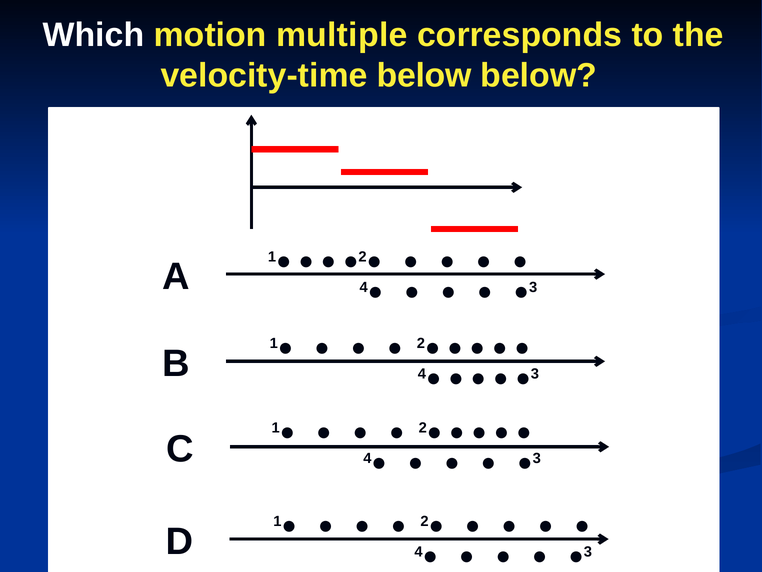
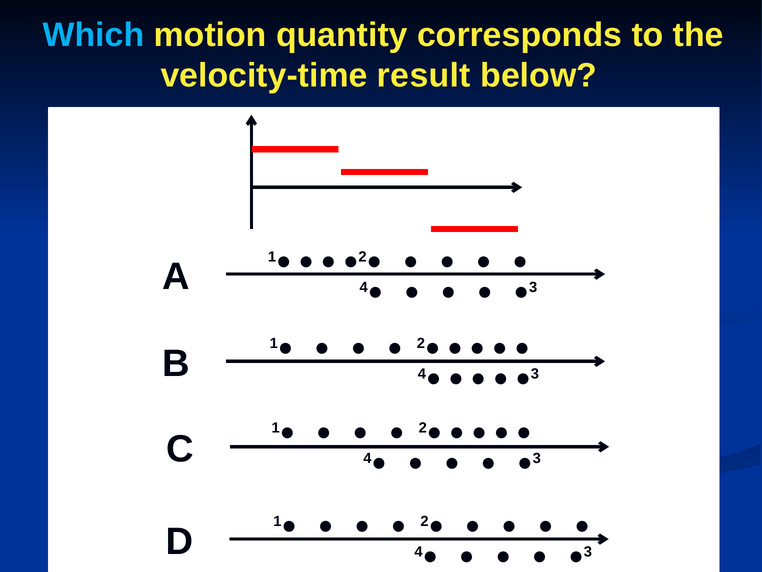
Which colour: white -> light blue
multiple: multiple -> quantity
velocity-time below: below -> result
